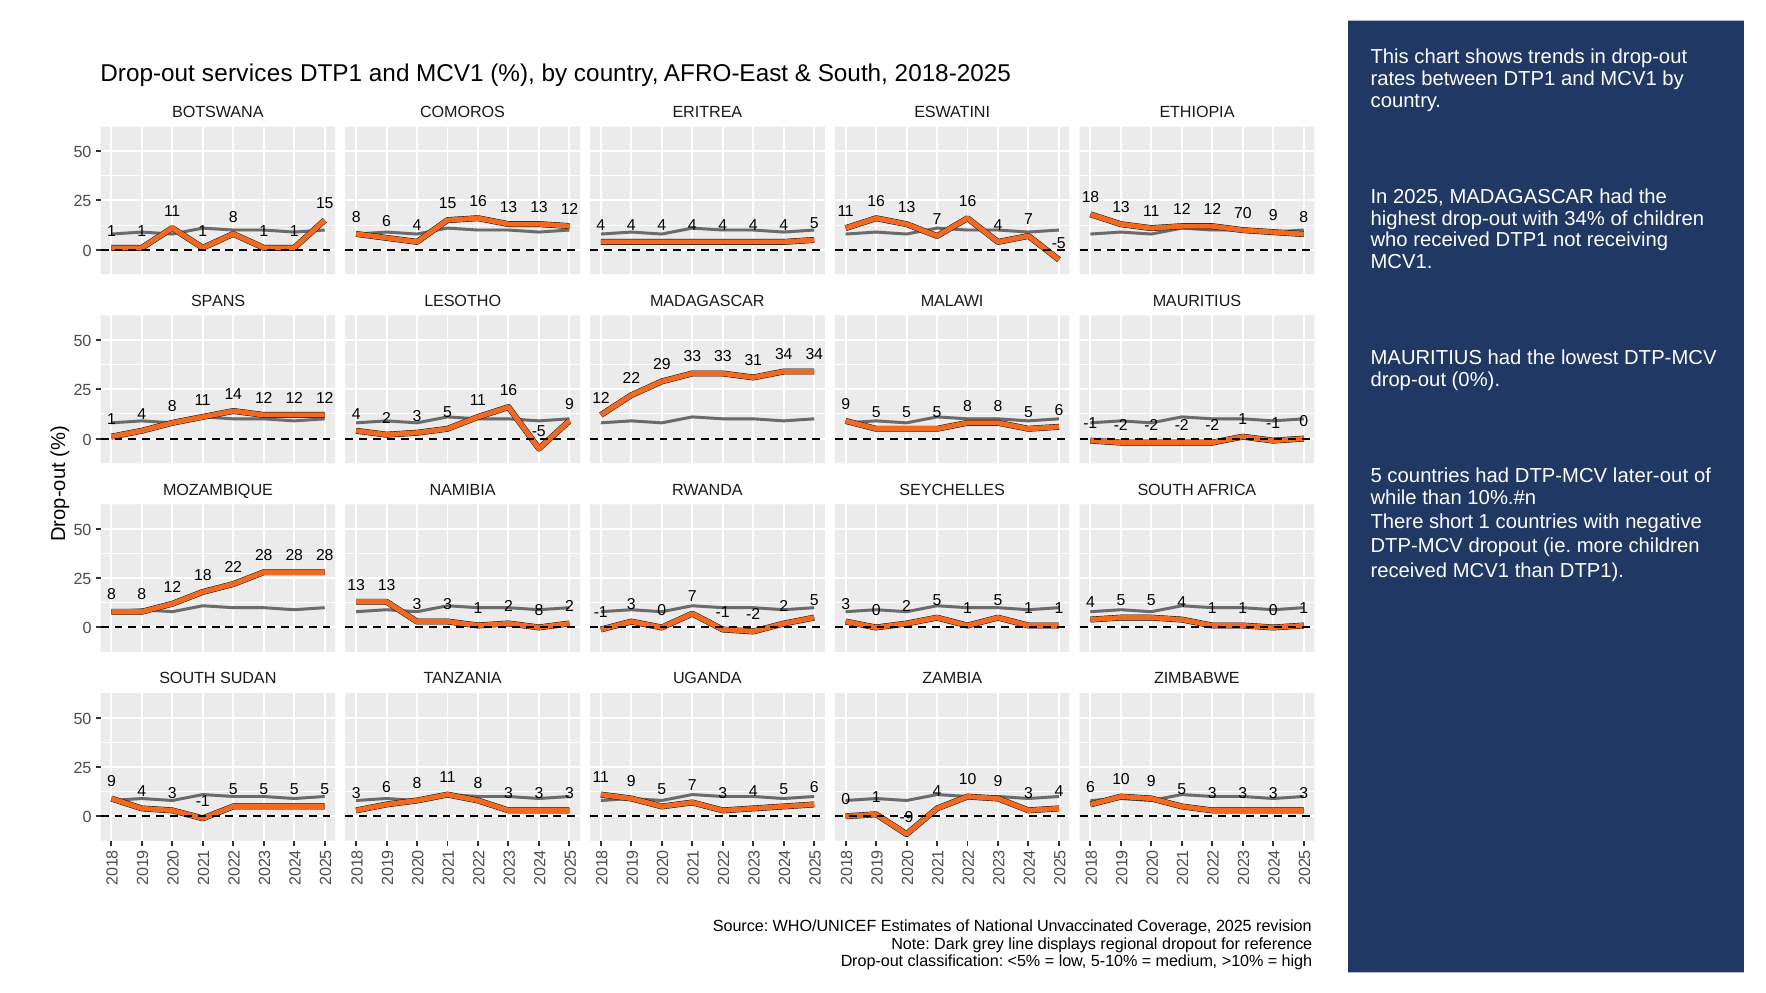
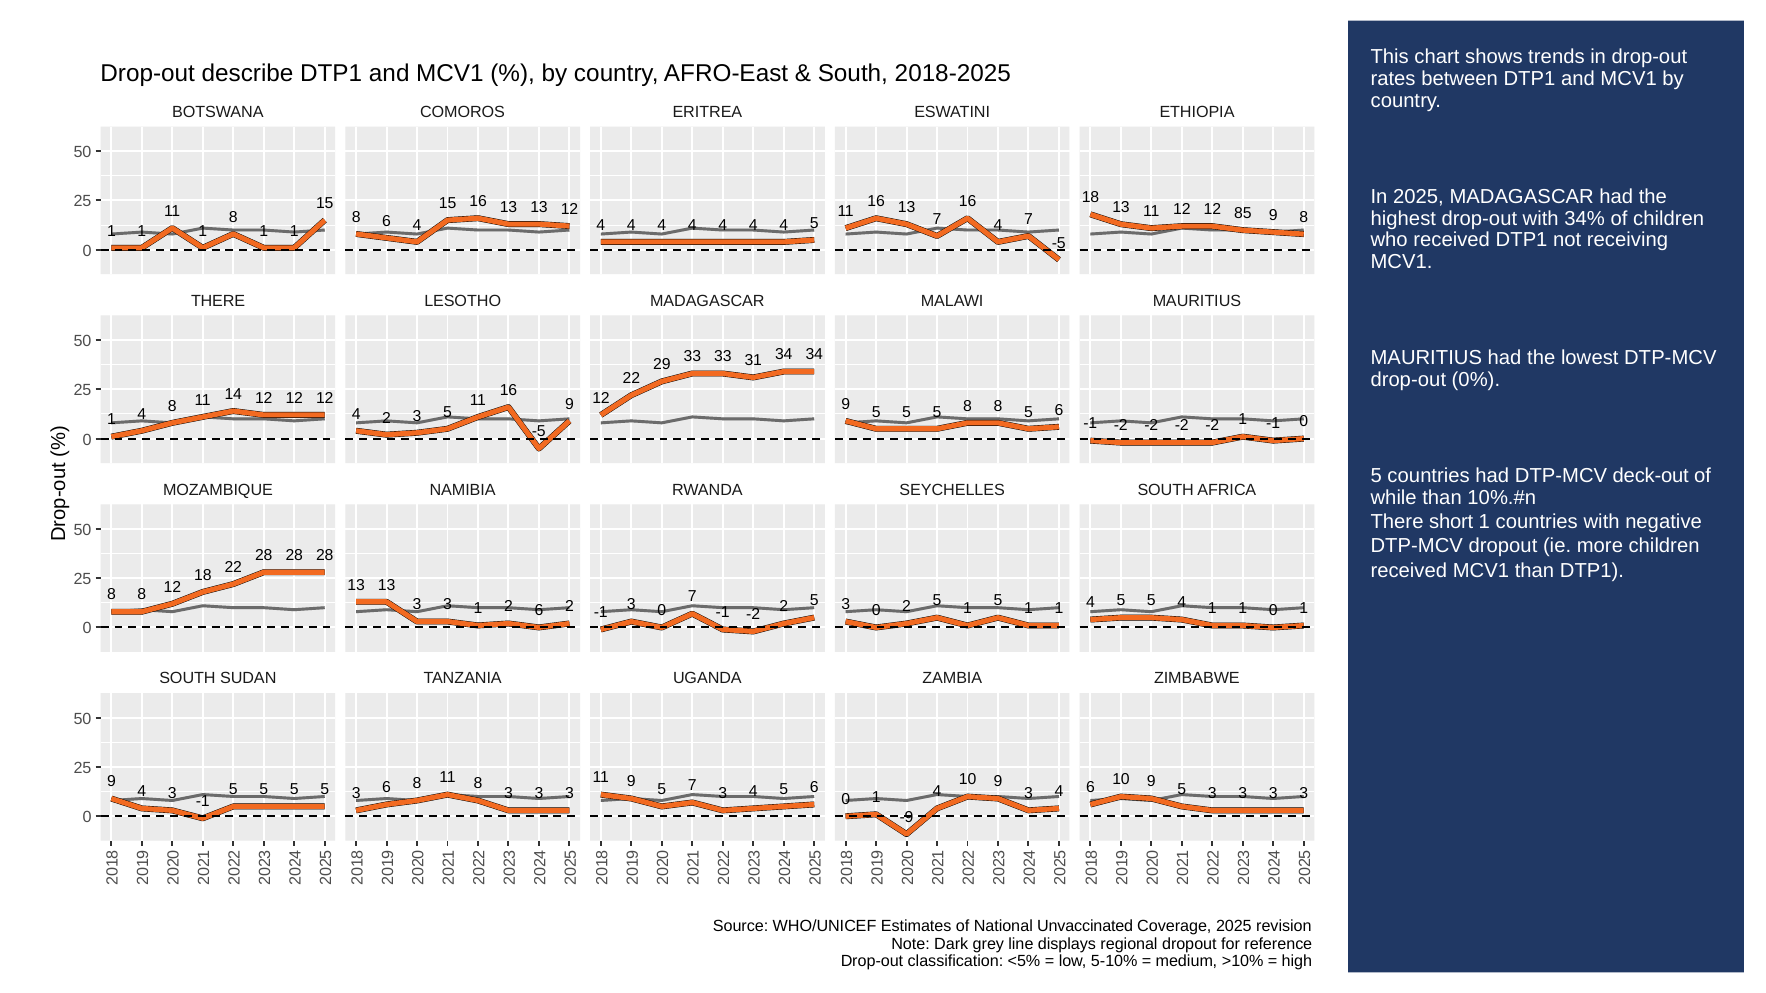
services: services -> describe
70: 70 -> 85
SPANS at (218, 301): SPANS -> THERE
later-out: later-out -> deck-out
2 8: 8 -> 6
